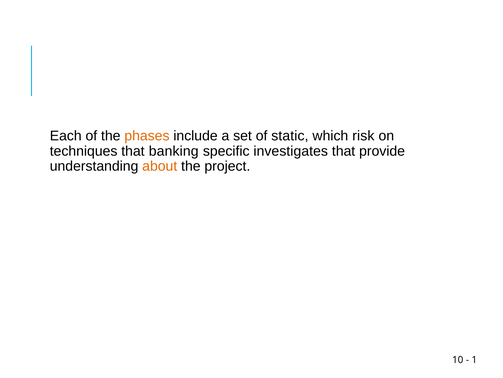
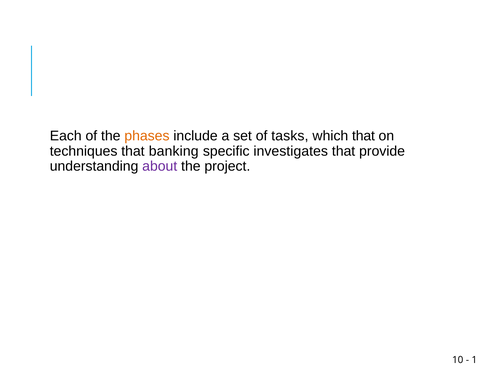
static: static -> tasks
which risk: risk -> that
about colour: orange -> purple
